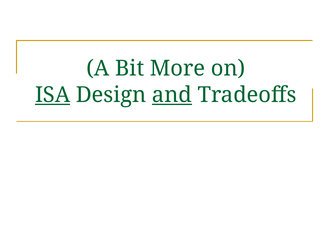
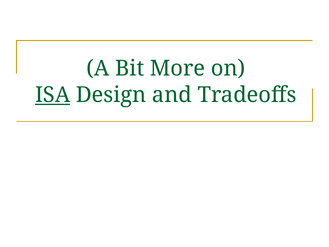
and underline: present -> none
